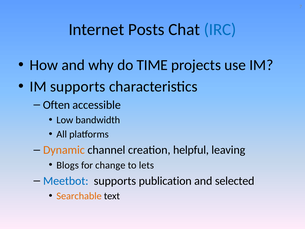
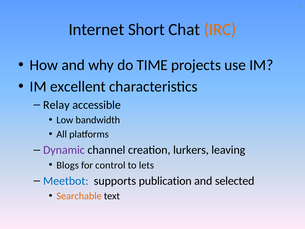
Posts: Posts -> Short
IRC colour: blue -> orange
IM supports: supports -> excellent
Often: Often -> Relay
Dynamic colour: orange -> purple
helpful: helpful -> lurkers
change: change -> control
